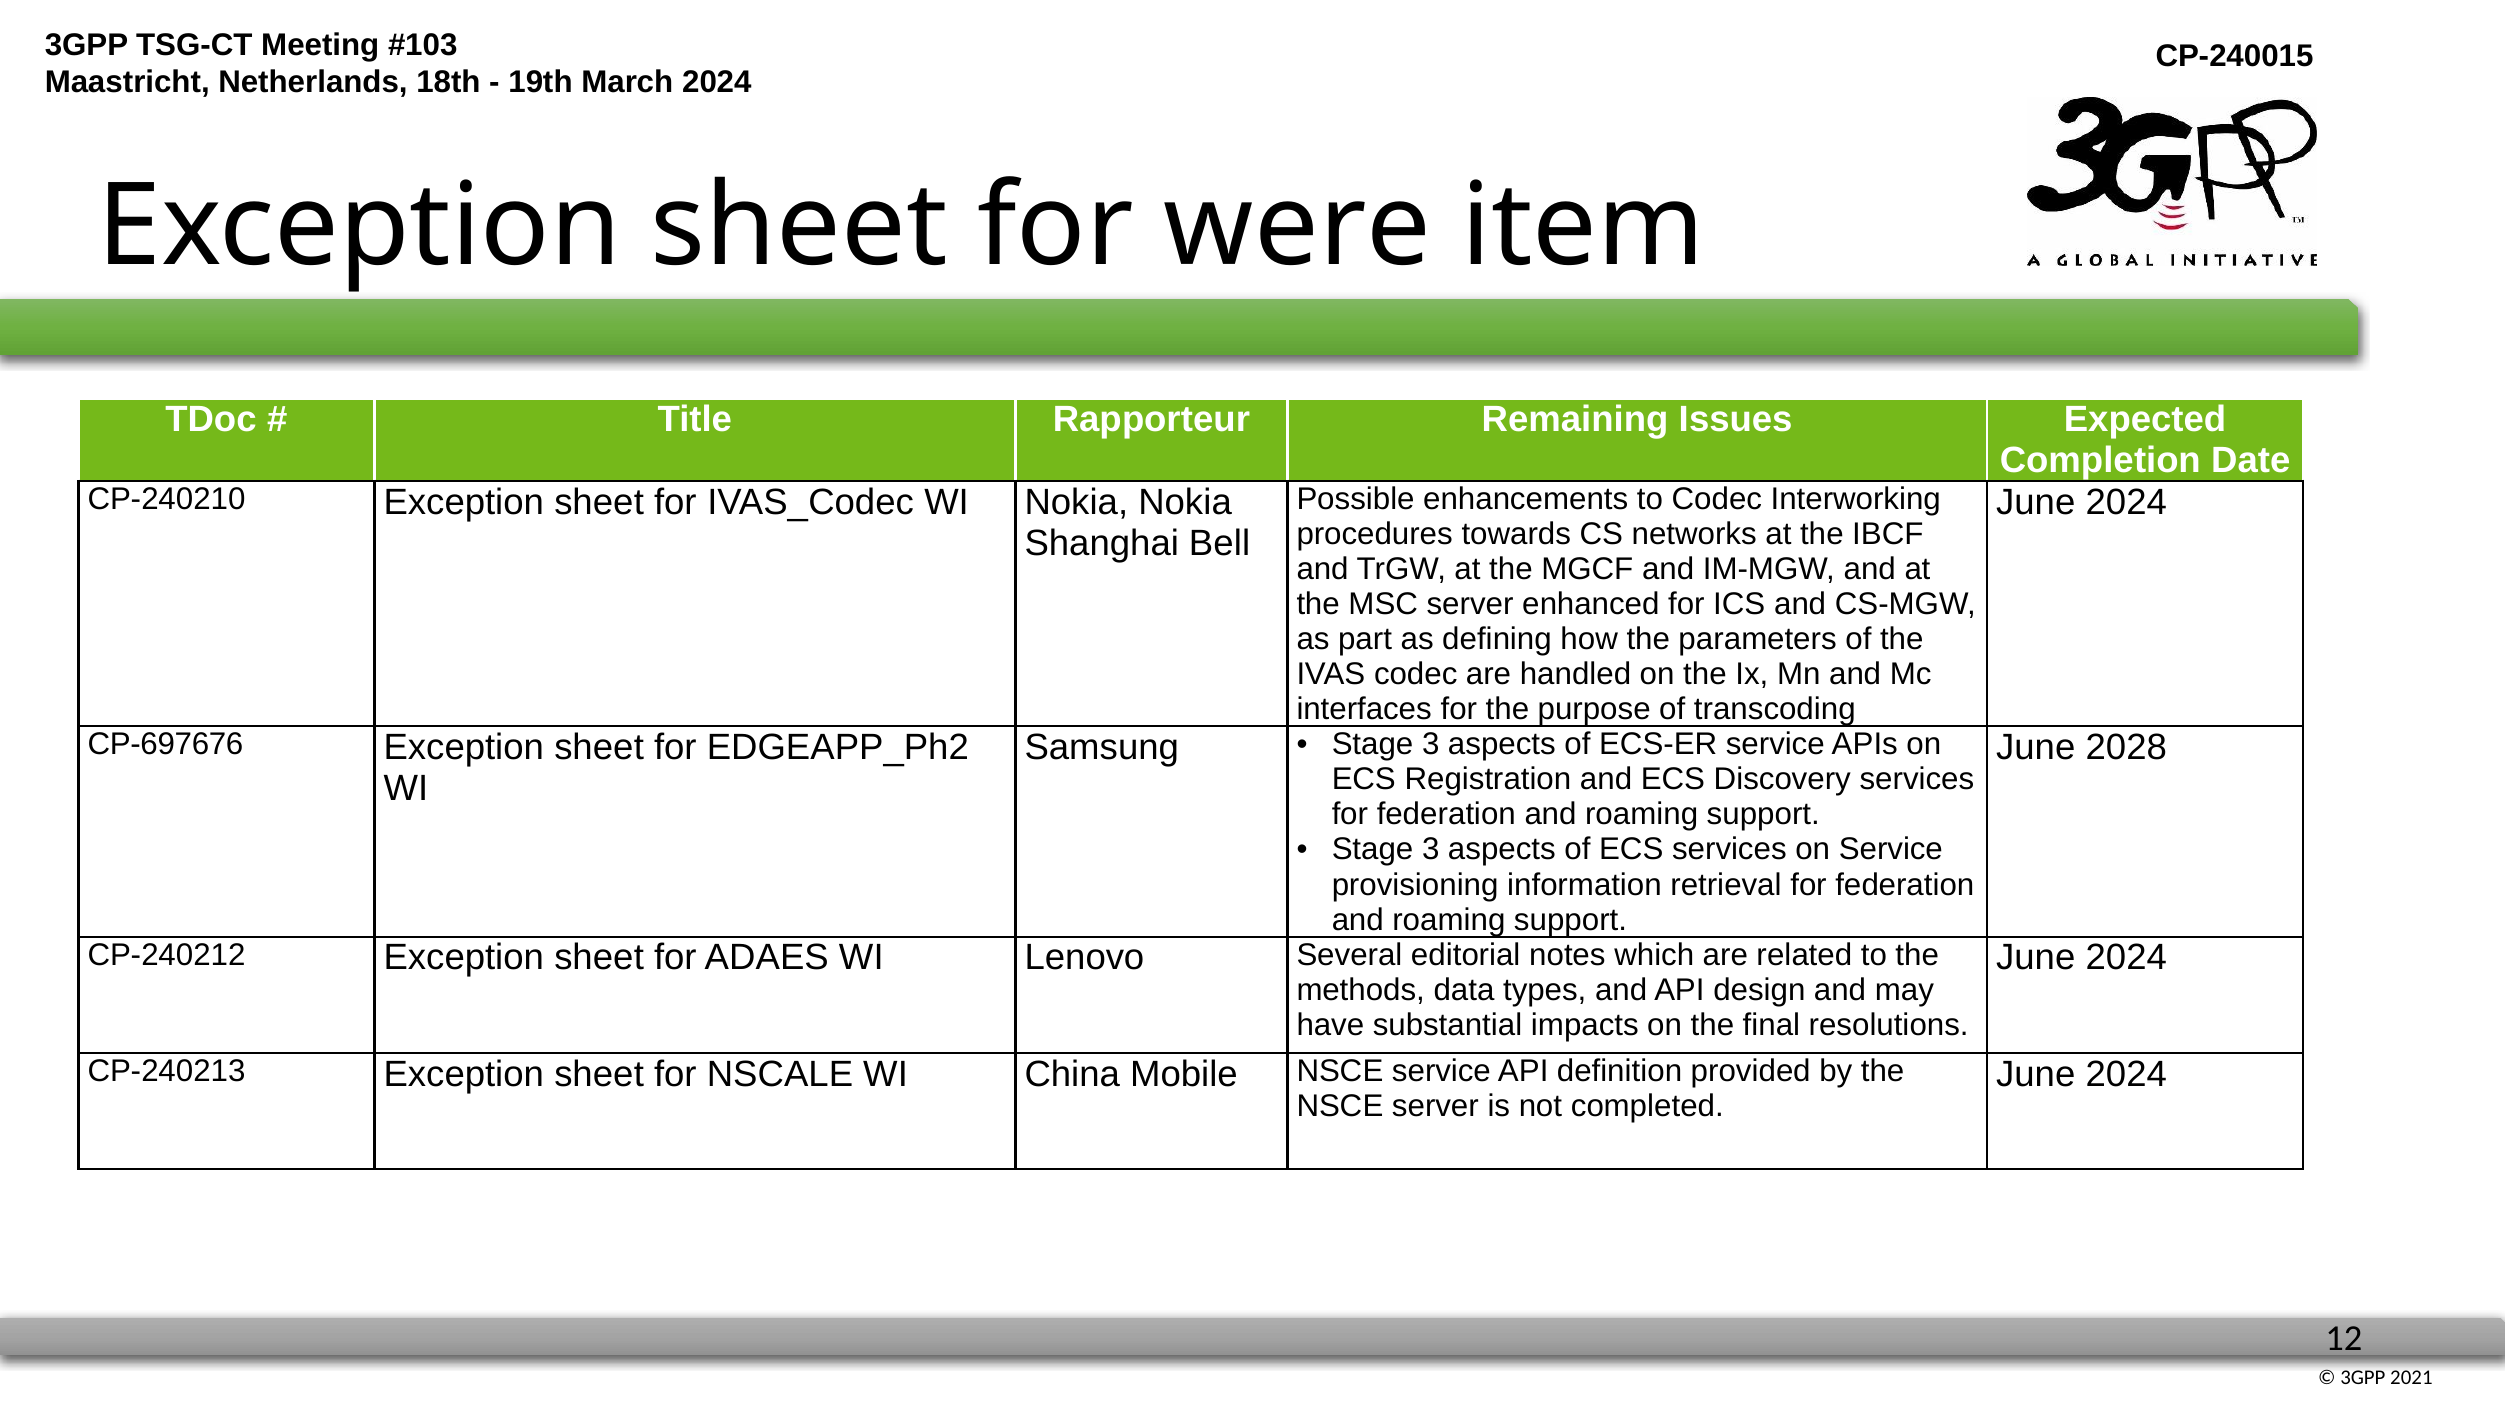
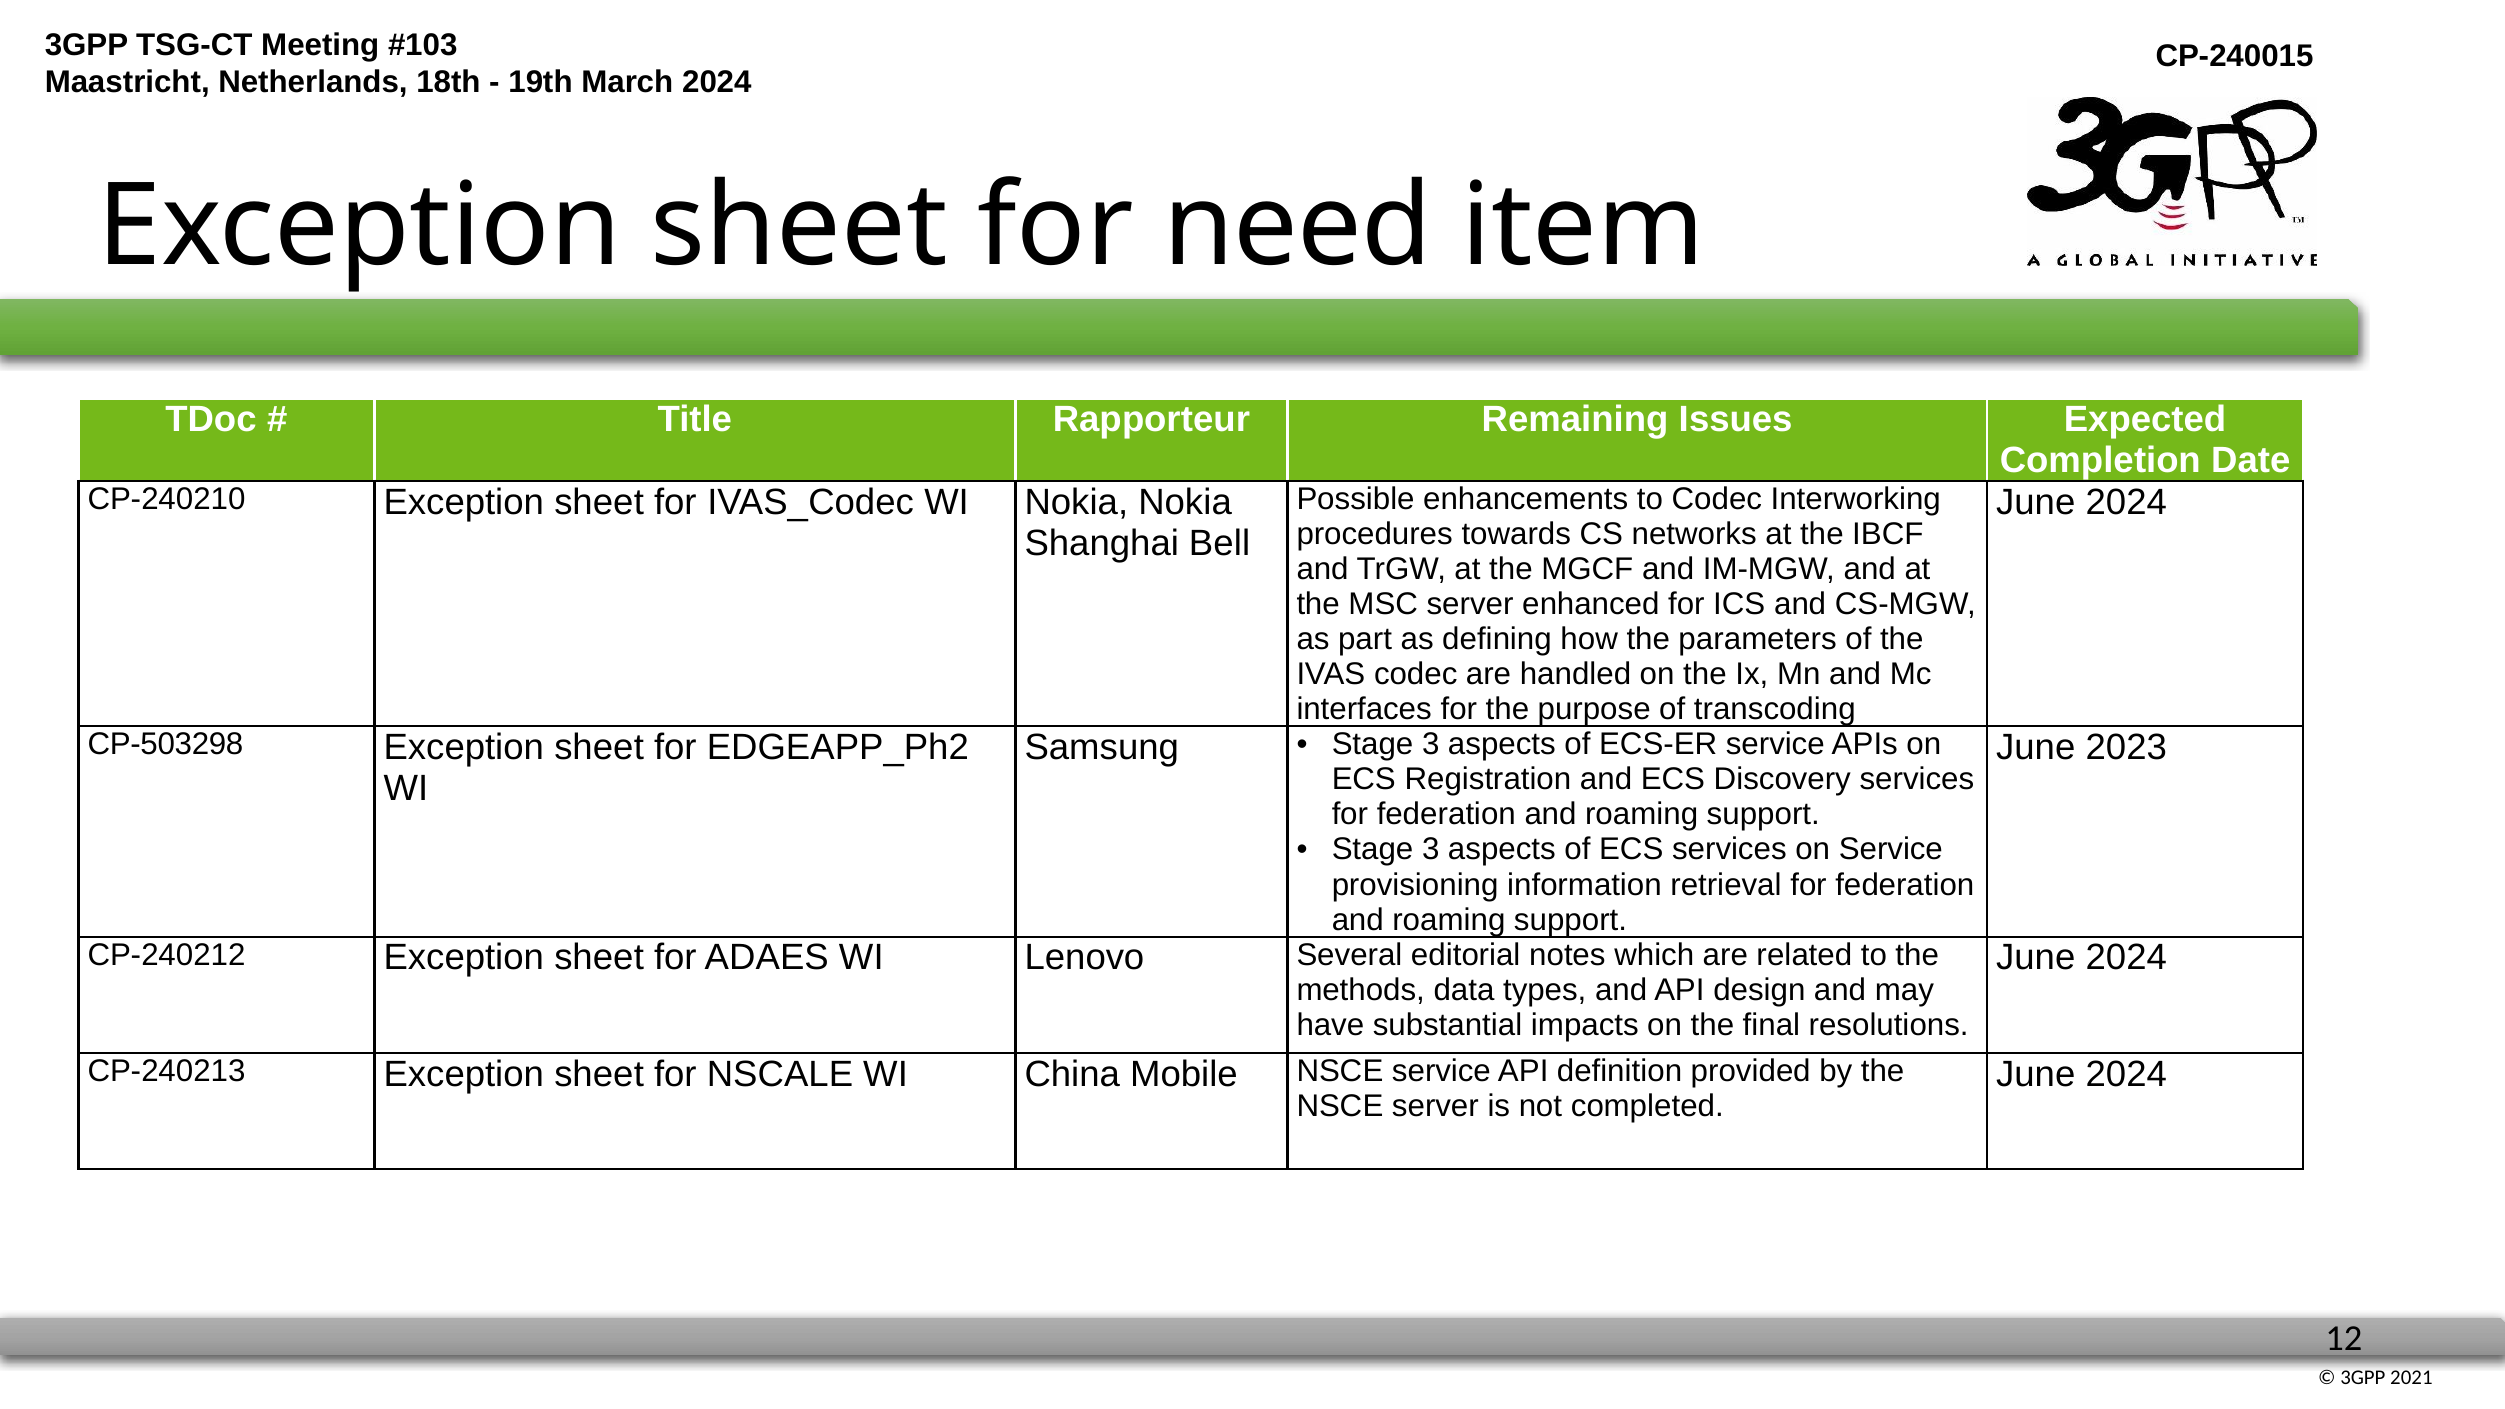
were: were -> need
CP-697676: CP-697676 -> CP-503298
2028: 2028 -> 2023
